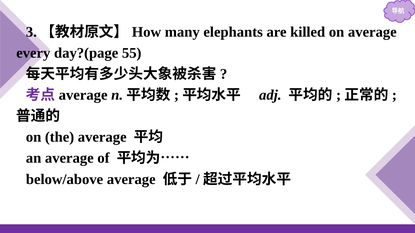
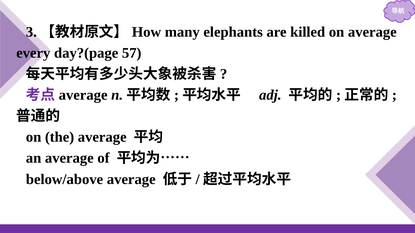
55: 55 -> 57
